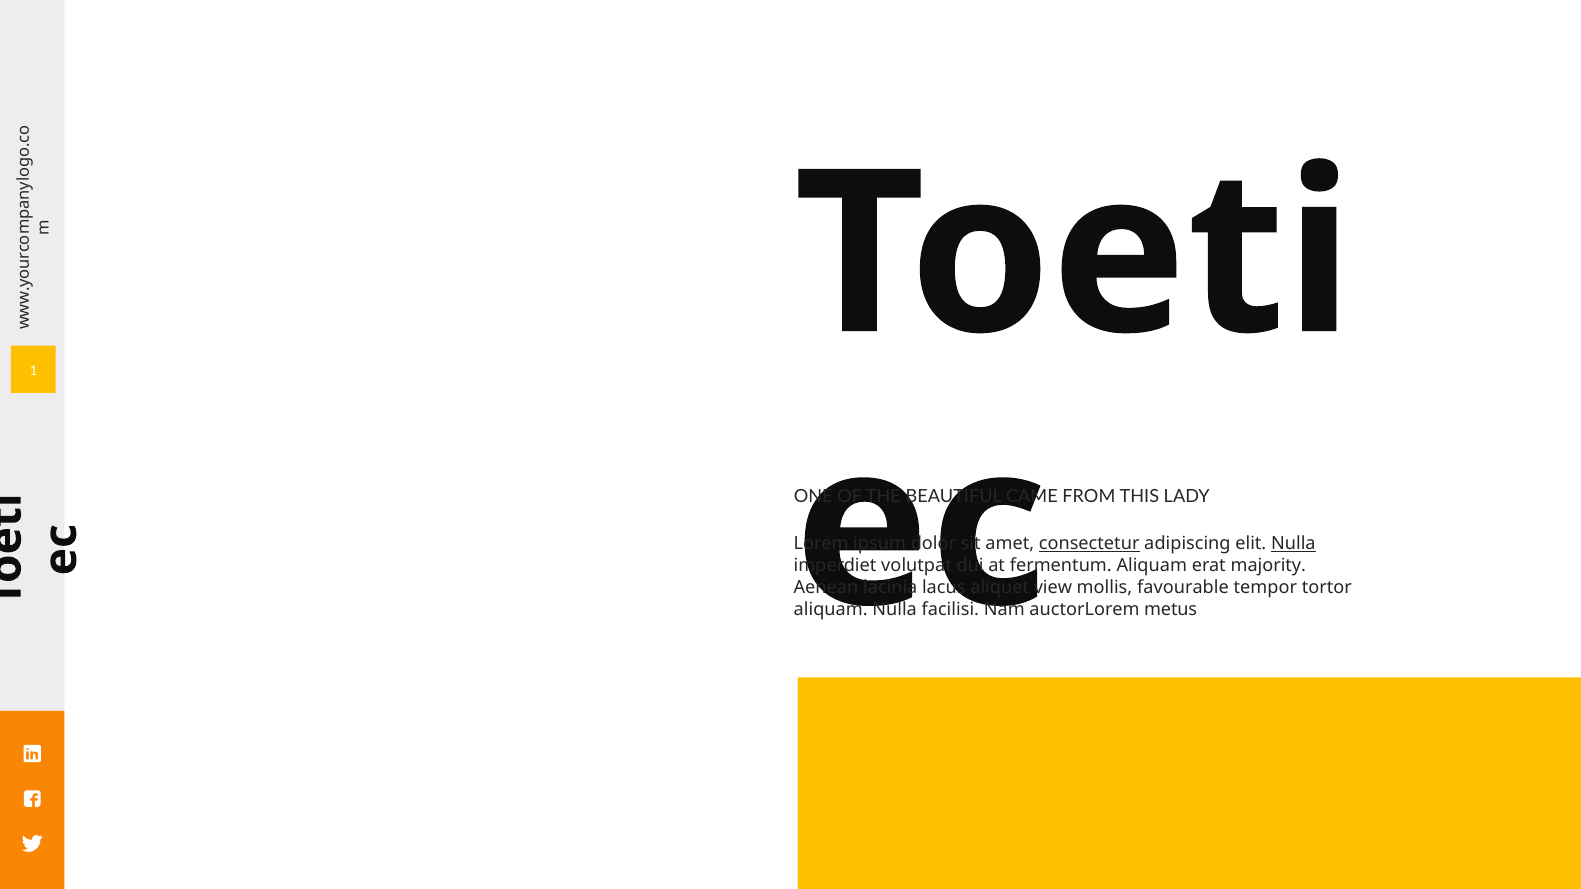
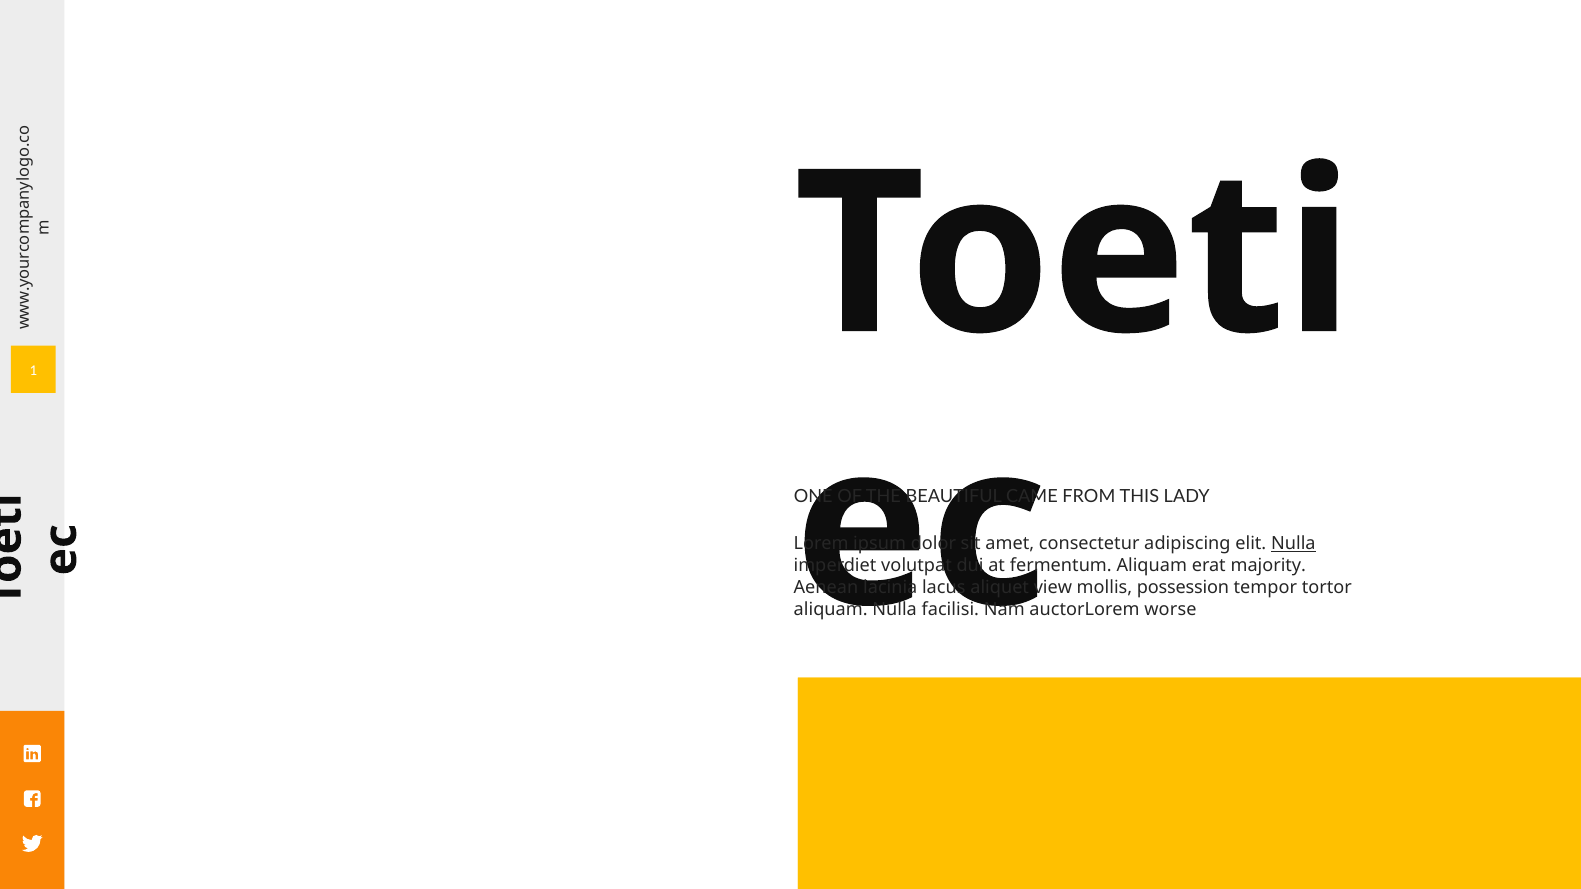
consectetur underline: present -> none
favourable: favourable -> possession
metus: metus -> worse
